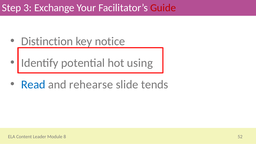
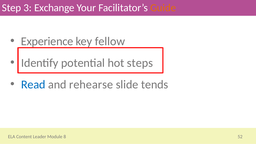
Guide colour: red -> orange
Distinction: Distinction -> Experience
notice: notice -> fellow
using: using -> steps
